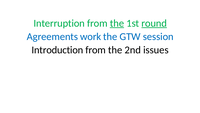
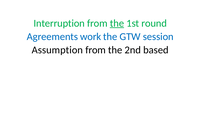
round underline: present -> none
Introduction: Introduction -> Assumption
issues: issues -> based
